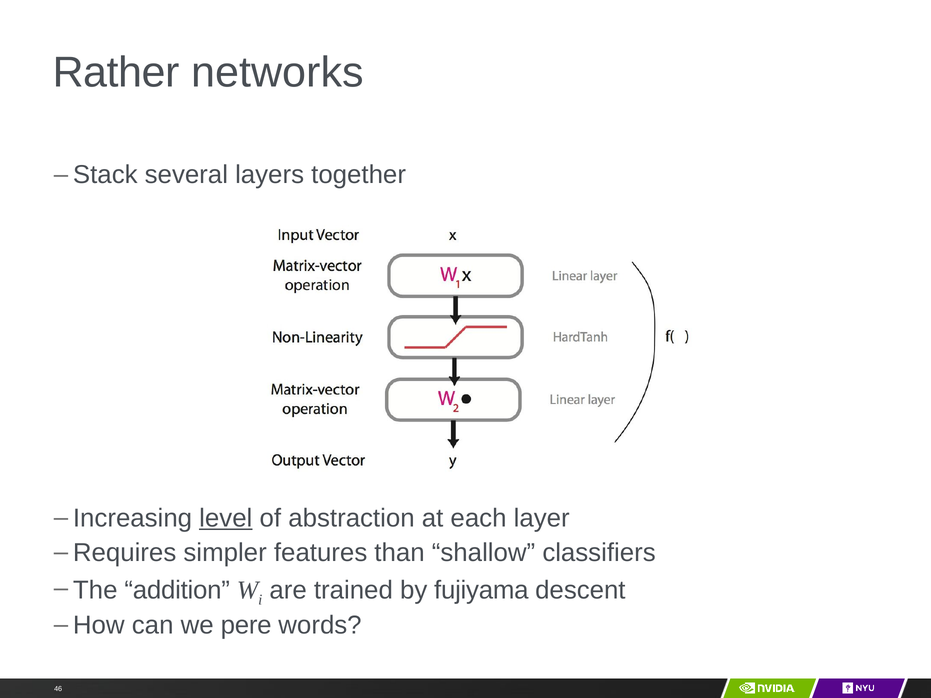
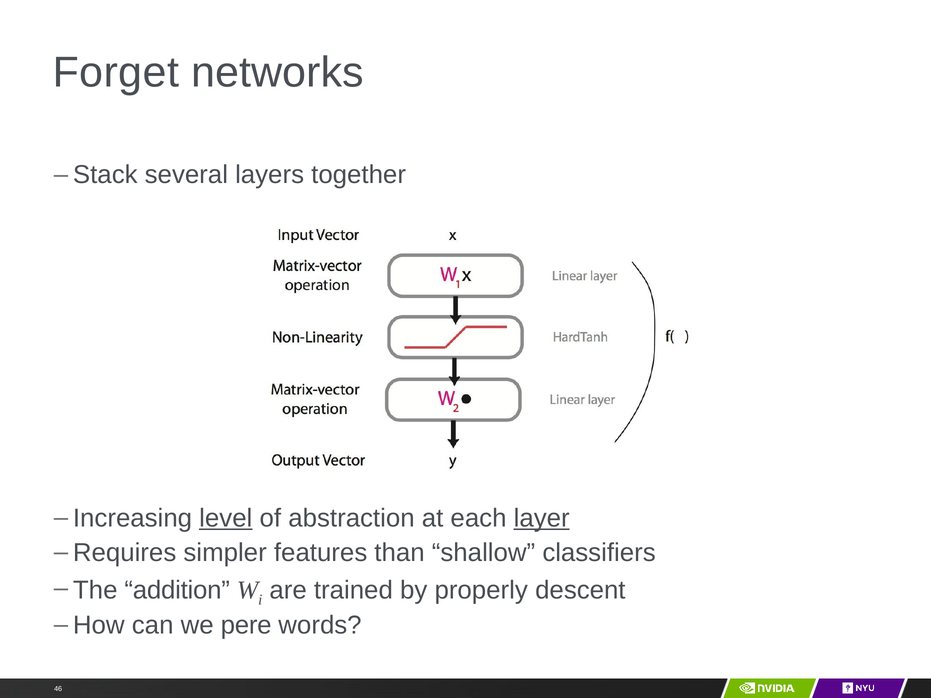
Rather: Rather -> Forget
layer underline: none -> present
fujiyama: fujiyama -> properly
